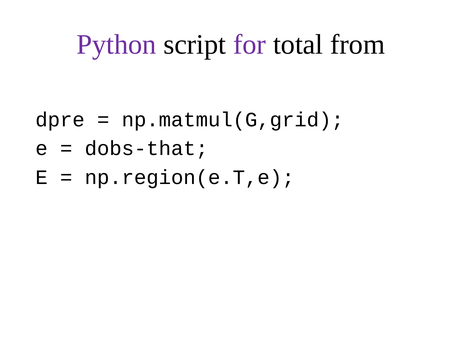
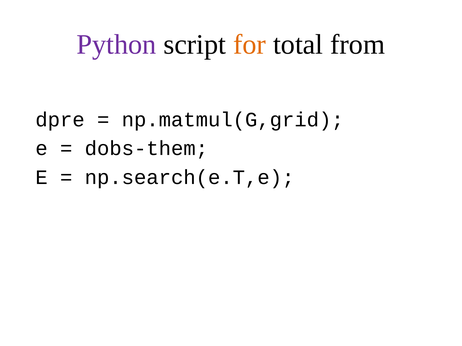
for colour: purple -> orange
dobs-that: dobs-that -> dobs-them
np.region(e.T,e: np.region(e.T,e -> np.search(e.T,e
